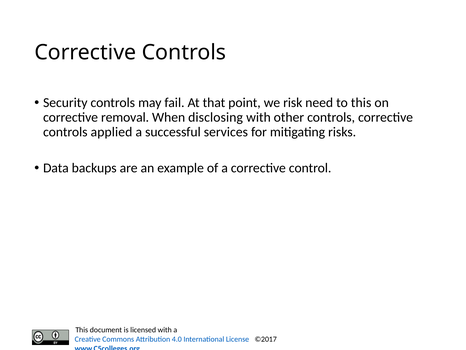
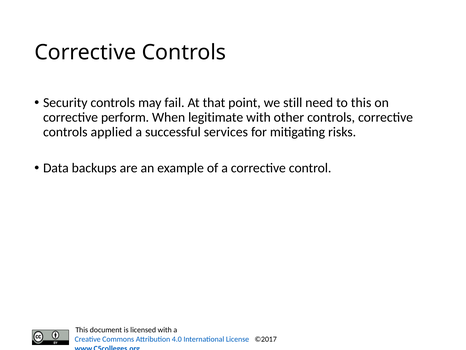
risk: risk -> still
removal: removal -> perform
disclosing: disclosing -> legitimate
